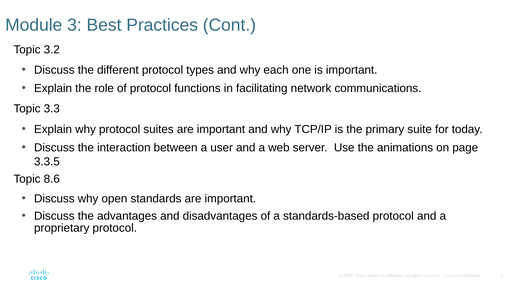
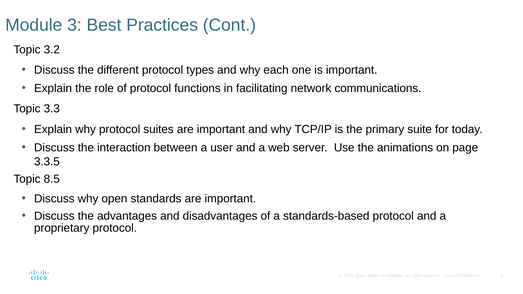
8.6: 8.6 -> 8.5
